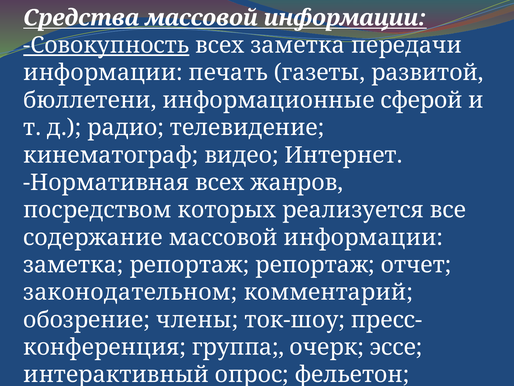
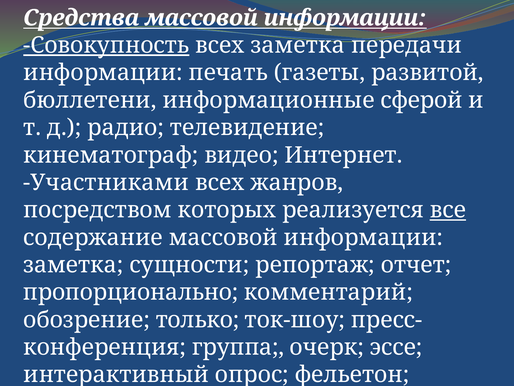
Нормативная: Нормативная -> Участниками
все underline: none -> present
заметка репортаж: репортаж -> сущности
законодательном: законодательном -> пропорционально
члены: члены -> только
